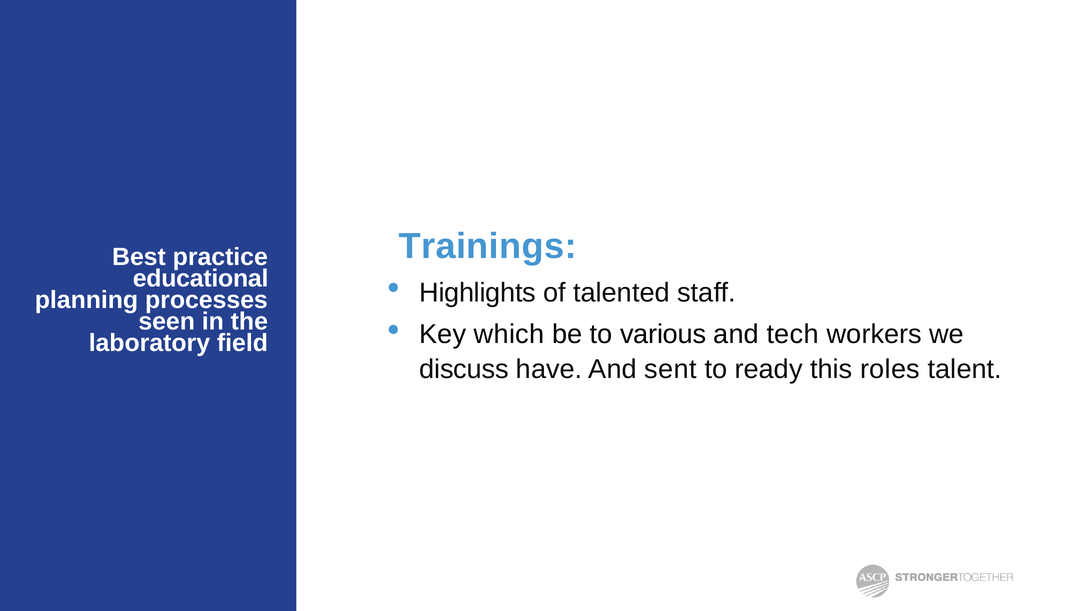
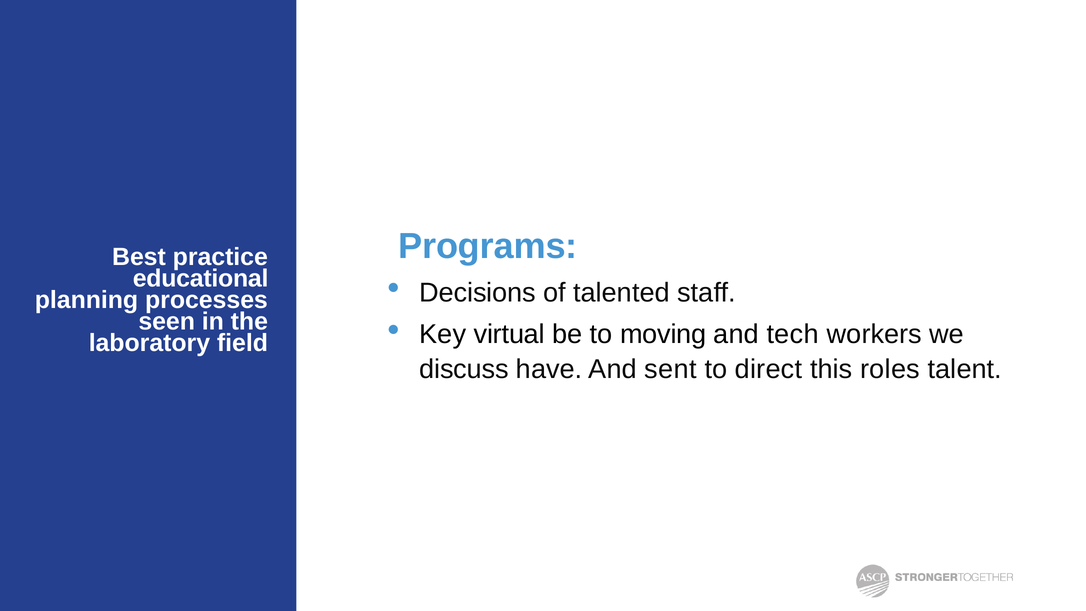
Trainings: Trainings -> Programs
Highlights: Highlights -> Decisions
which: which -> virtual
various: various -> moving
ready: ready -> direct
